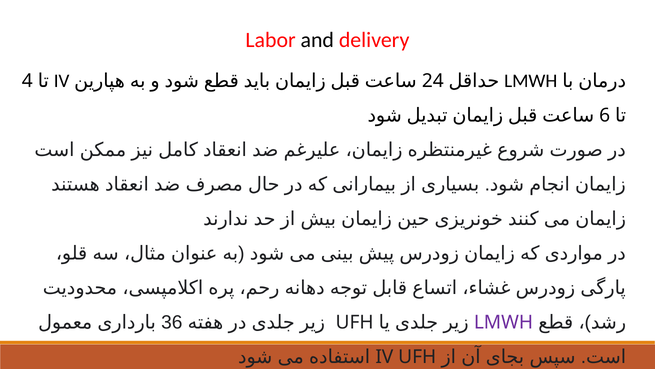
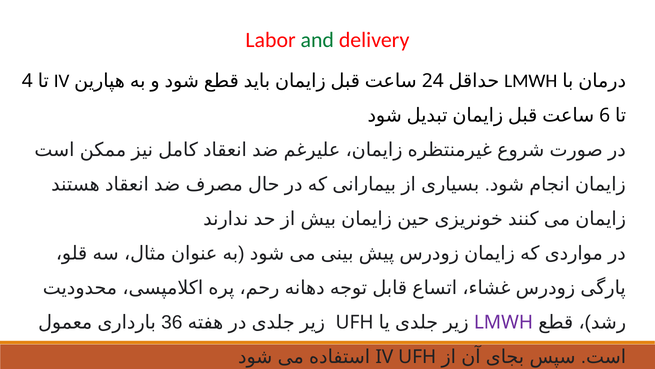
and colour: black -> green
